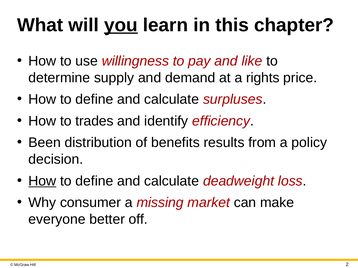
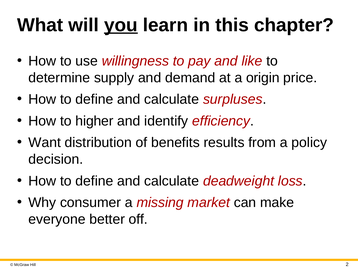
rights: rights -> origin
trades: trades -> higher
Been: Been -> Want
How at (42, 181) underline: present -> none
